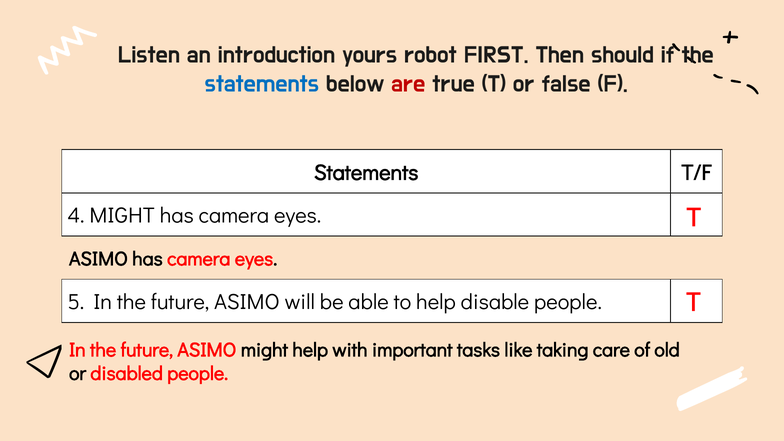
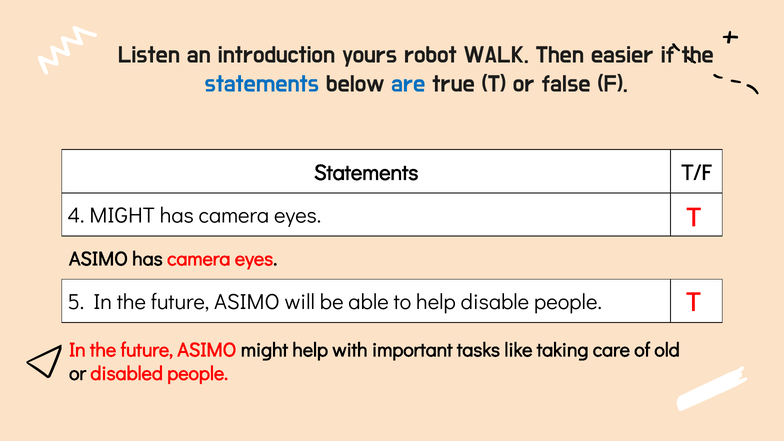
FIRST: FIRST -> WALK
should: should -> easier
are colour: red -> blue
